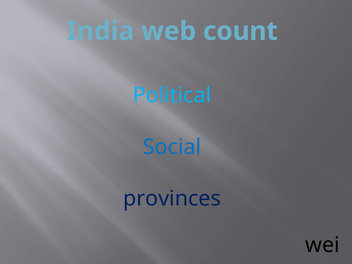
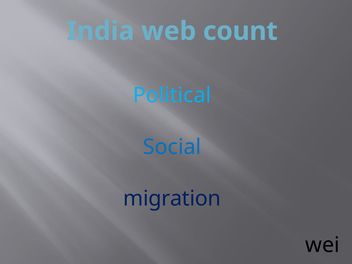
provinces: provinces -> migration
